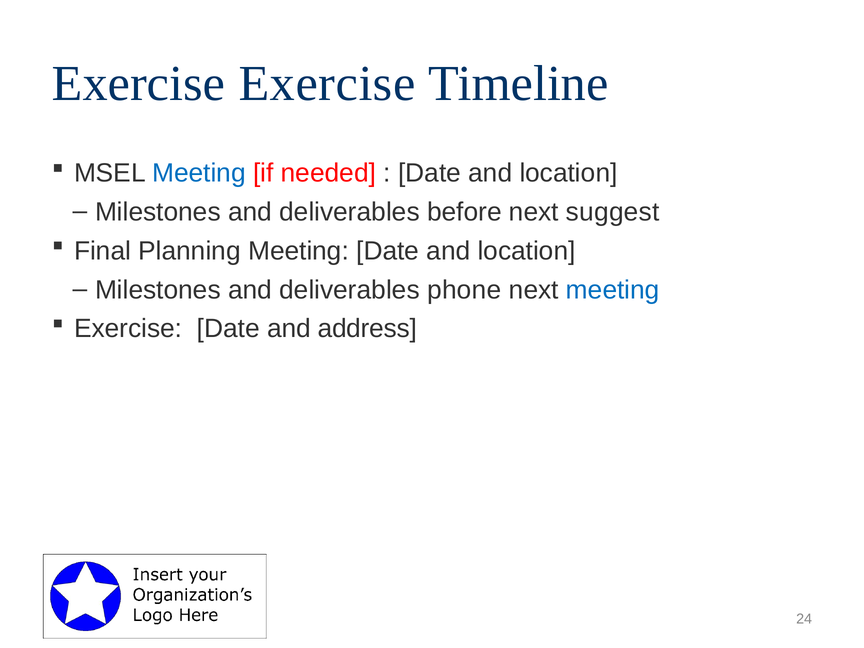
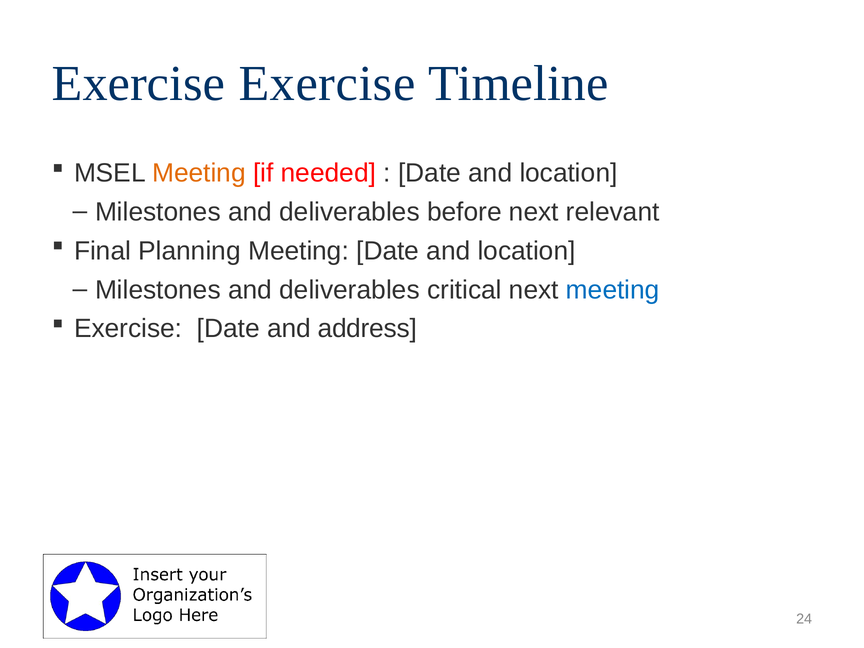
Meeting at (199, 173) colour: blue -> orange
suggest: suggest -> relevant
phone: phone -> critical
